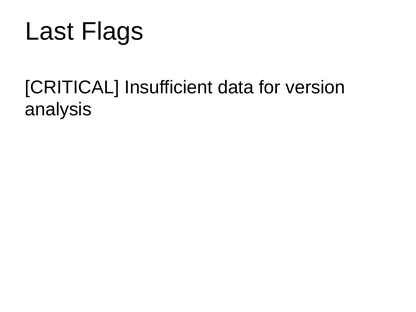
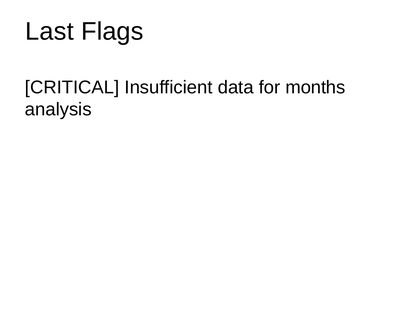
version: version -> months
